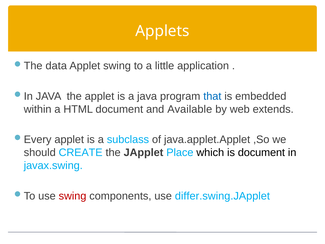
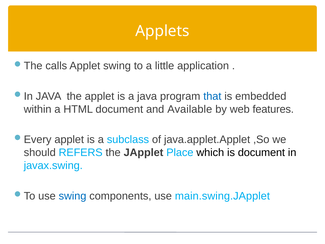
data: data -> calls
extends: extends -> features
CREATE: CREATE -> REFERS
swing at (73, 196) colour: red -> blue
differ.swing.JApplet: differ.swing.JApplet -> main.swing.JApplet
